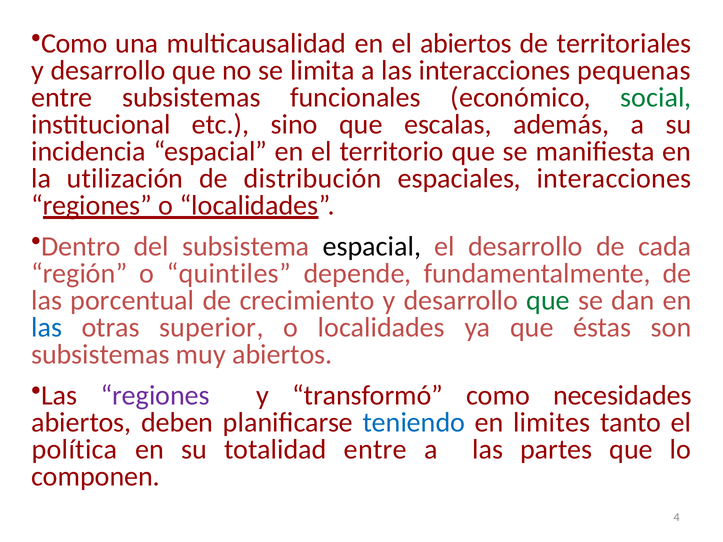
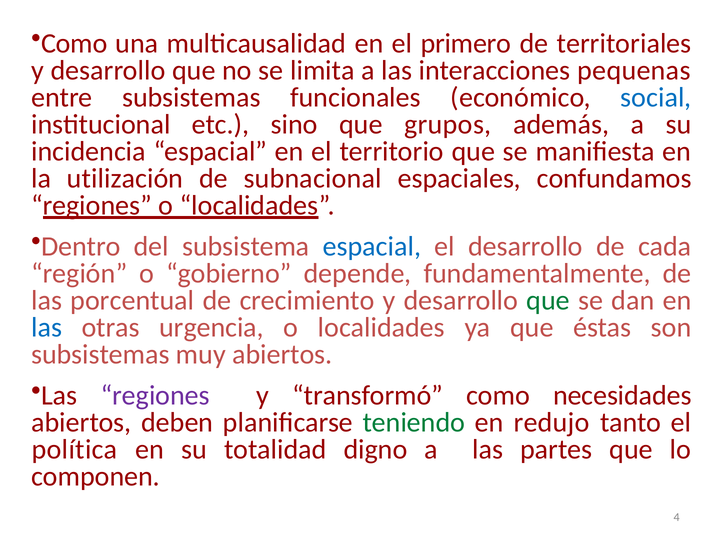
el abiertos: abiertos -> primero
social colour: green -> blue
escalas: escalas -> grupos
distribución: distribución -> subnacional
espaciales interacciones: interacciones -> confundamos
espacial at (372, 247) colour: black -> blue
quintiles: quintiles -> gobierno
superior: superior -> urgencia
teniendo colour: blue -> green
limites: limites -> redujo
totalidad entre: entre -> digno
